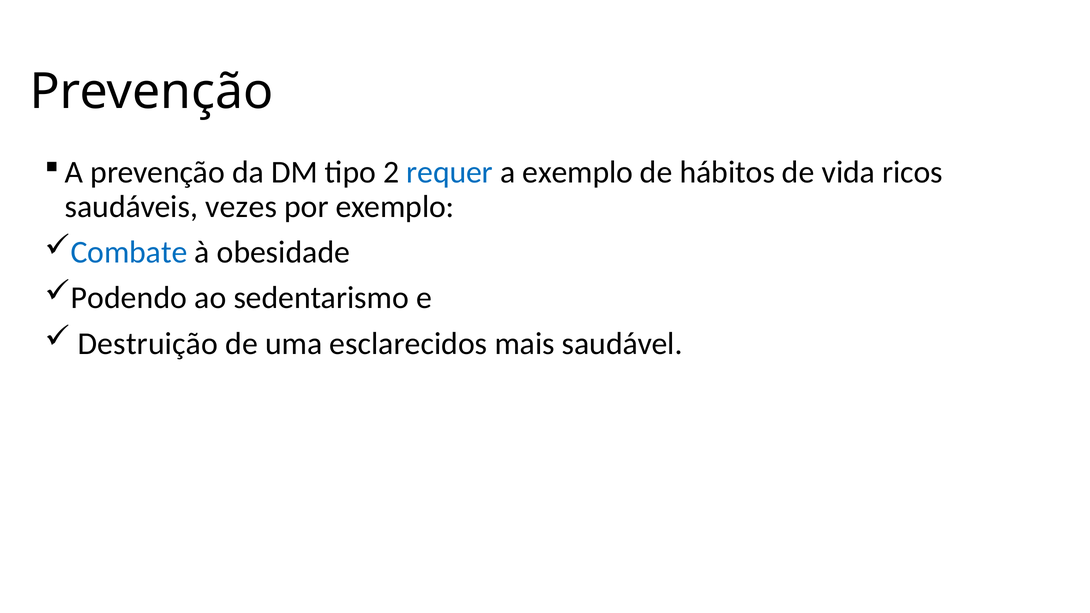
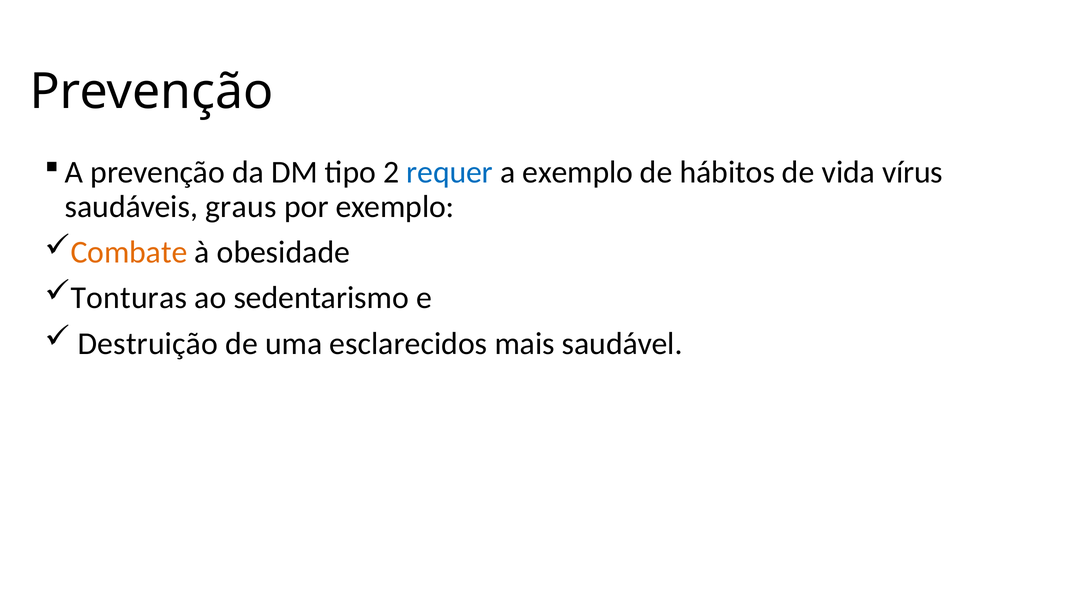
ricos: ricos -> vírus
vezes: vezes -> graus
Combate colour: blue -> orange
Podendo: Podendo -> Tonturas
